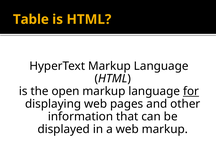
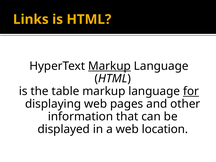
Table: Table -> Links
Markup at (109, 66) underline: none -> present
open: open -> table
web markup: markup -> location
